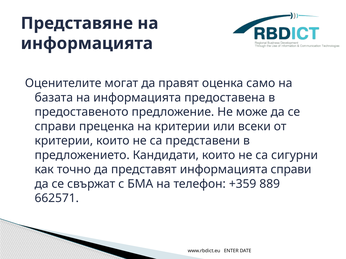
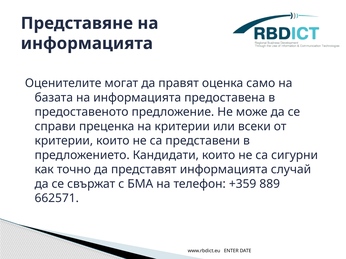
информацията справи: справи -> случай
